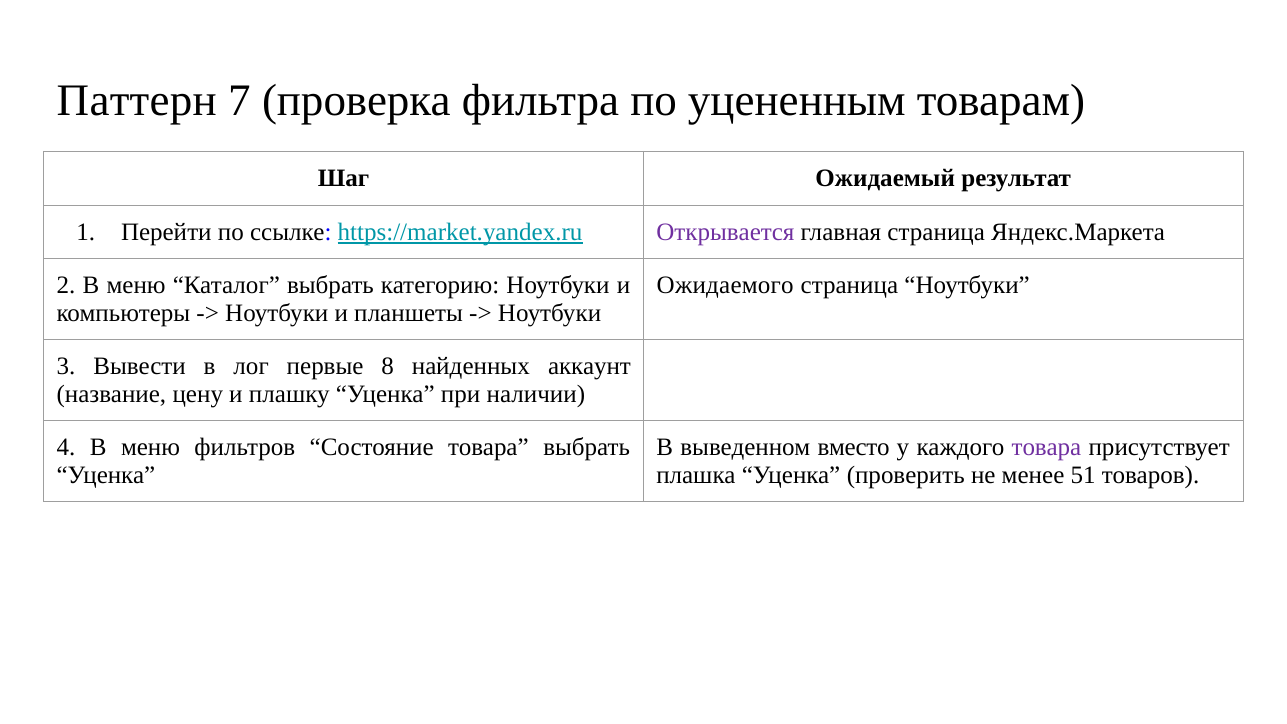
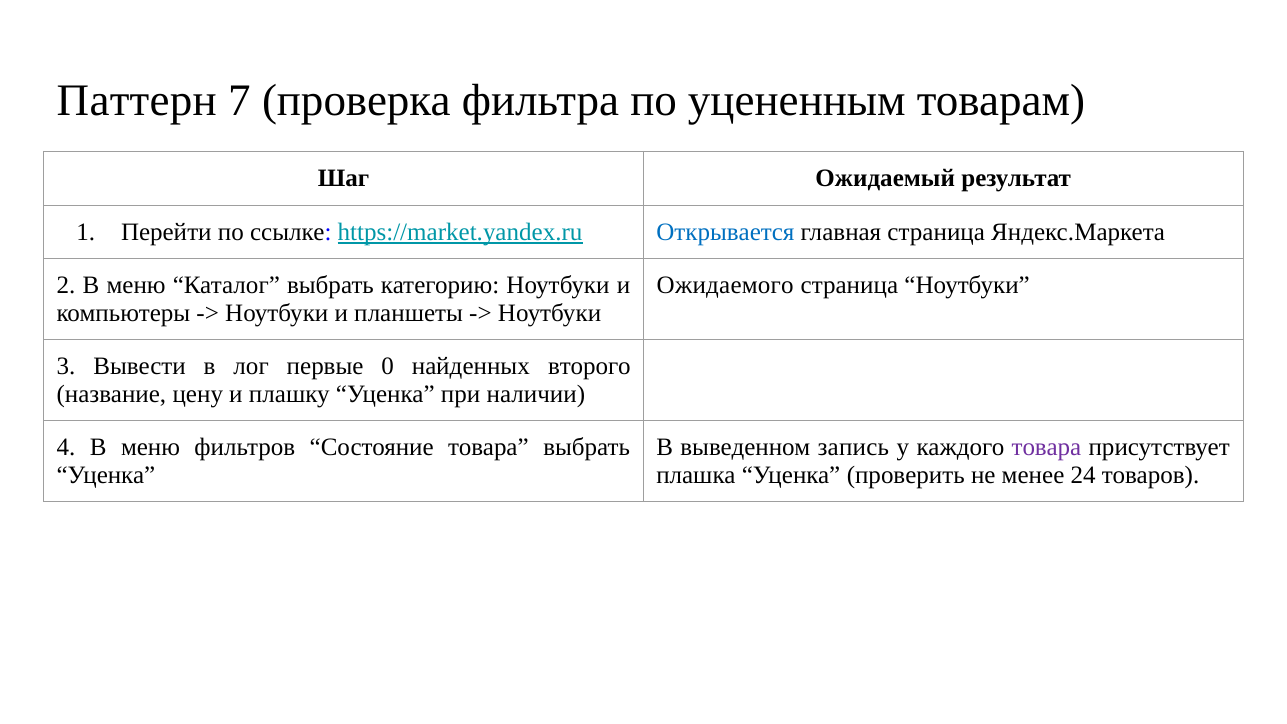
Открывается colour: purple -> blue
8: 8 -> 0
аккаунт: аккаунт -> второго
вместо: вместо -> запись
51: 51 -> 24
